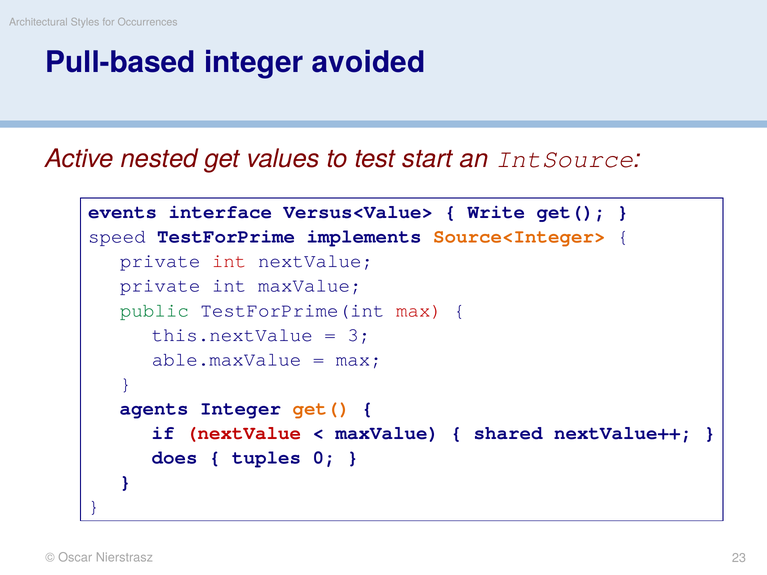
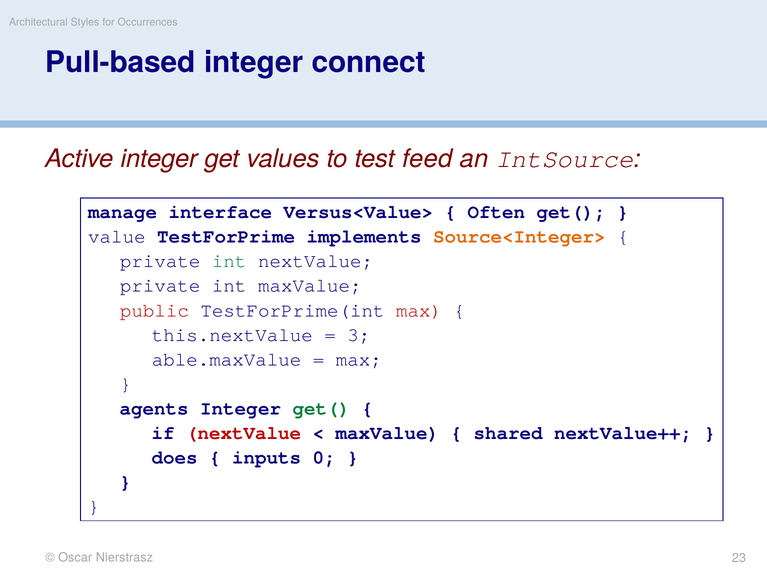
avoided: avoided -> connect
Active nested: nested -> integer
start: start -> feed
events: events -> manage
Write: Write -> Often
speed: speed -> value
int at (229, 261) colour: red -> green
public colour: green -> red
get( at (321, 409) colour: orange -> green
tuples: tuples -> inputs
